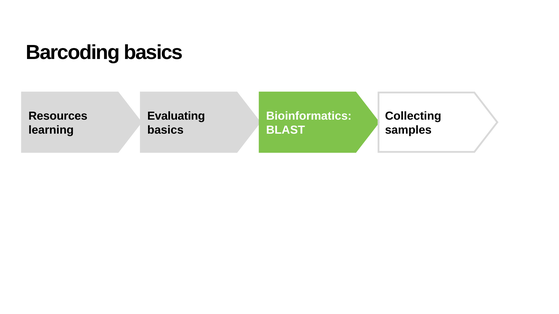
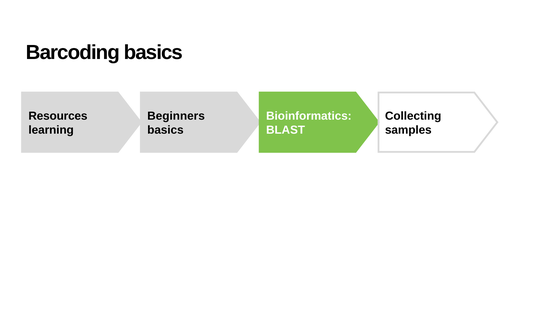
Evaluating: Evaluating -> Beginners
